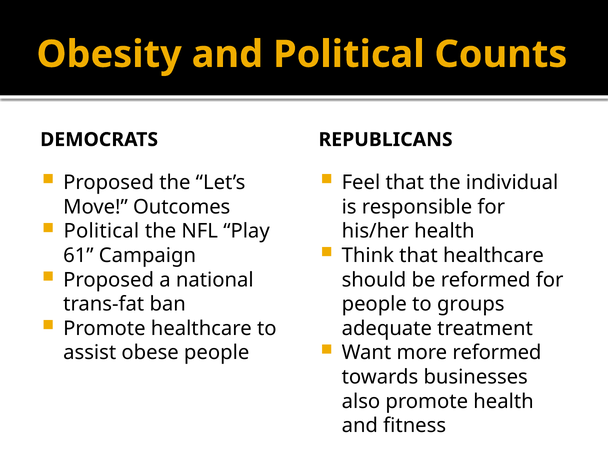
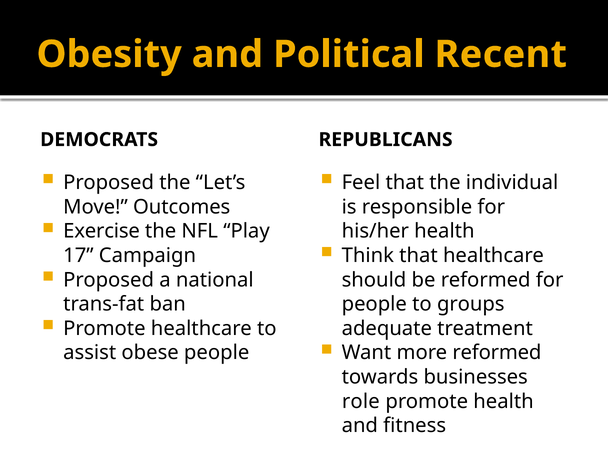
Counts: Counts -> Recent
Political at (101, 231): Political -> Exercise
61: 61 -> 17
also: also -> role
